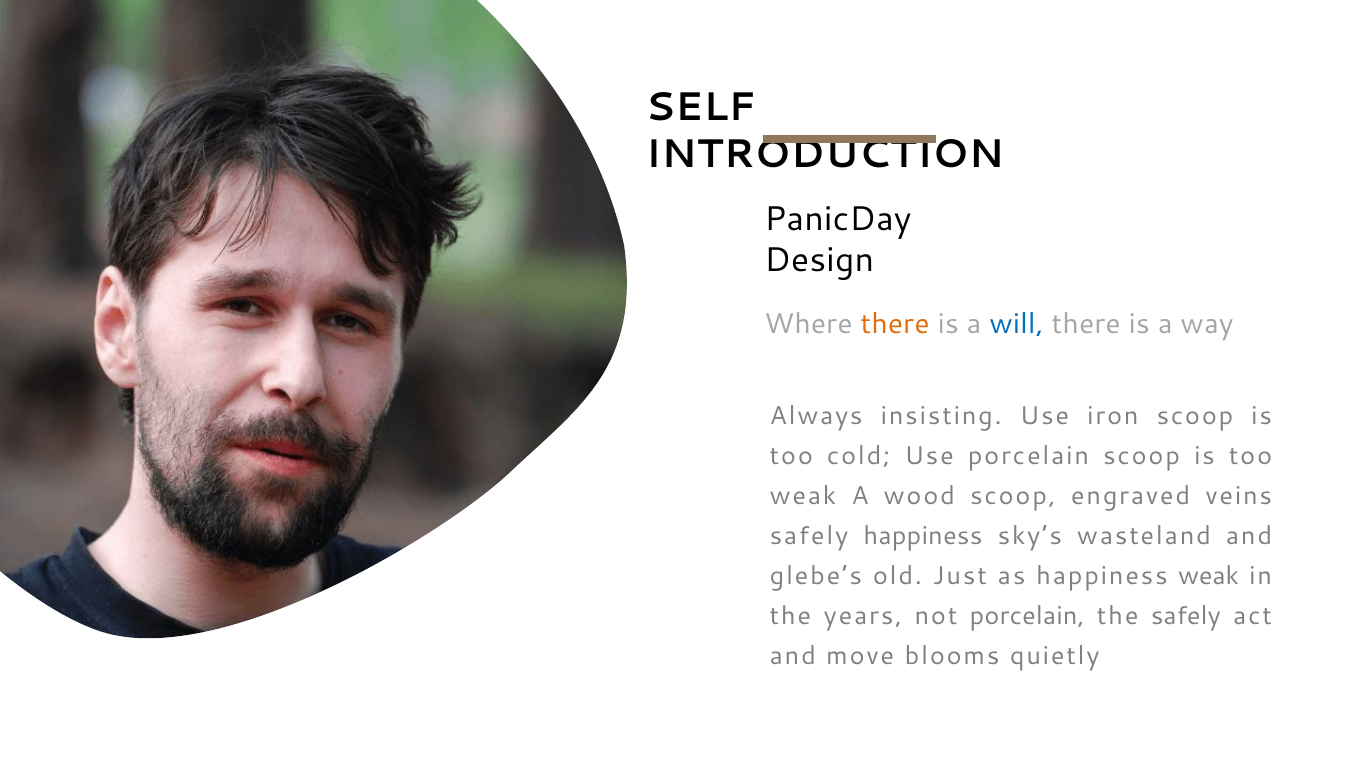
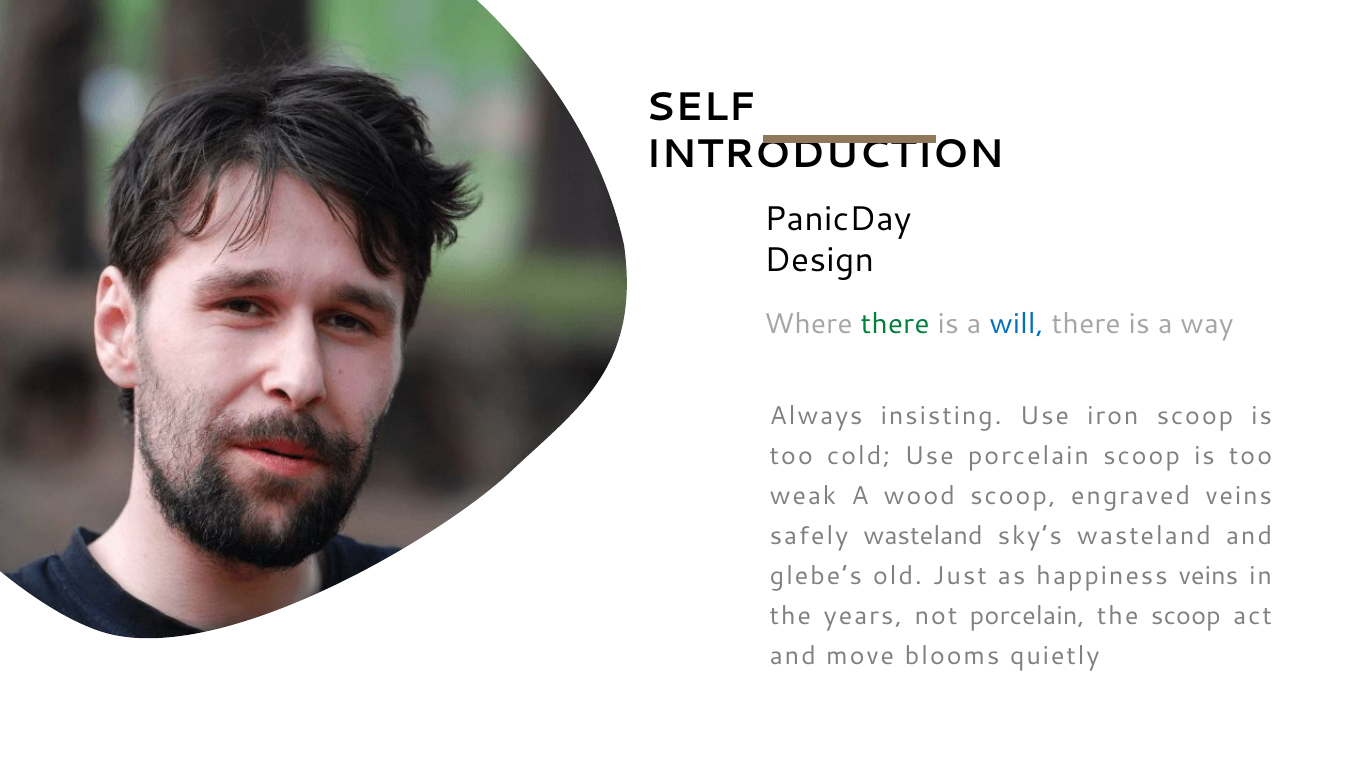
there at (895, 324) colour: orange -> green
safely happiness: happiness -> wasteland
happiness weak: weak -> veins
the safely: safely -> scoop
